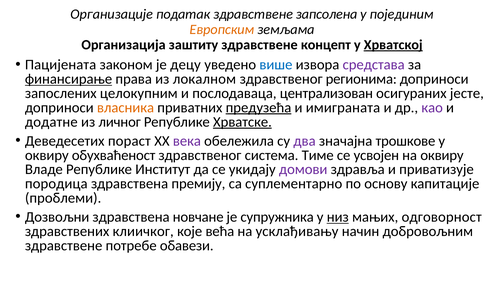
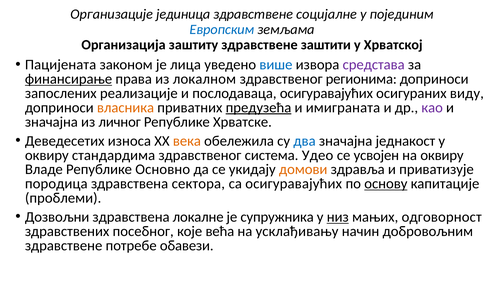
податак: податак -> јединица
запсолена: запсолена -> социјалне
Европским colour: orange -> blue
концепт: концепт -> заштити
Хрватској underline: present -> none
децу: децу -> лица
целокупним: целокупним -> реализације
послодаваца централизован: централизован -> осигуравајућих
јесте: јесте -> виду
додатне at (51, 122): додатне -> значајна
Хрватске underline: present -> none
пораст: пораст -> износа
века colour: purple -> orange
два colour: purple -> blue
трошкове: трошкове -> једнакост
обухваћеност: обухваћеност -> стандардима
Тиме: Тиме -> Удео
Институт: Институт -> Основно
домови colour: purple -> orange
премију: премију -> сектора
са суплементарно: суплементарно -> осигуравајућих
основу underline: none -> present
новчане: новчане -> локалне
клиичког: клиичког -> посебног
